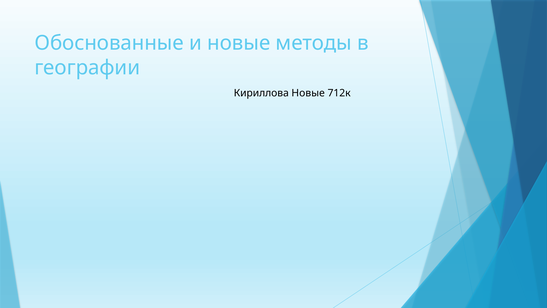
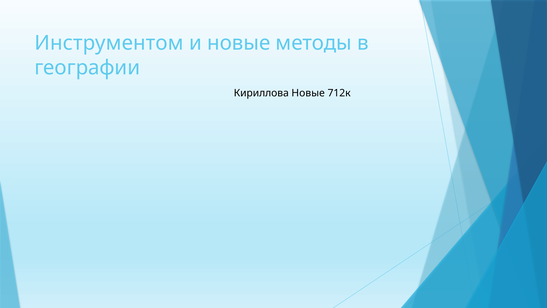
Обоснованные: Обоснованные -> Инструментом
